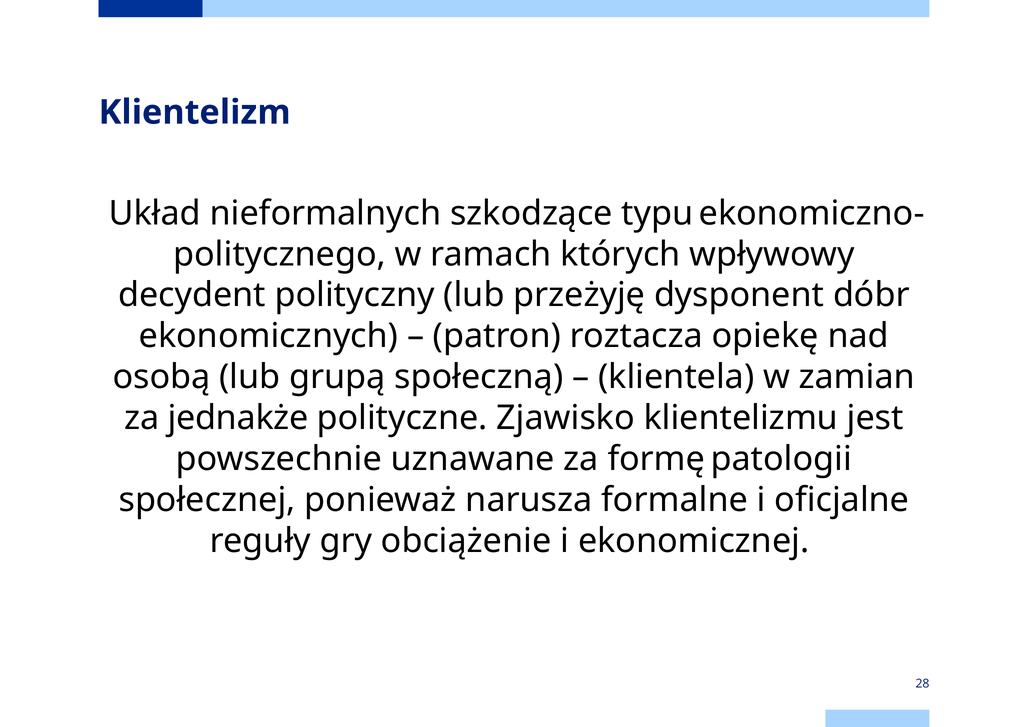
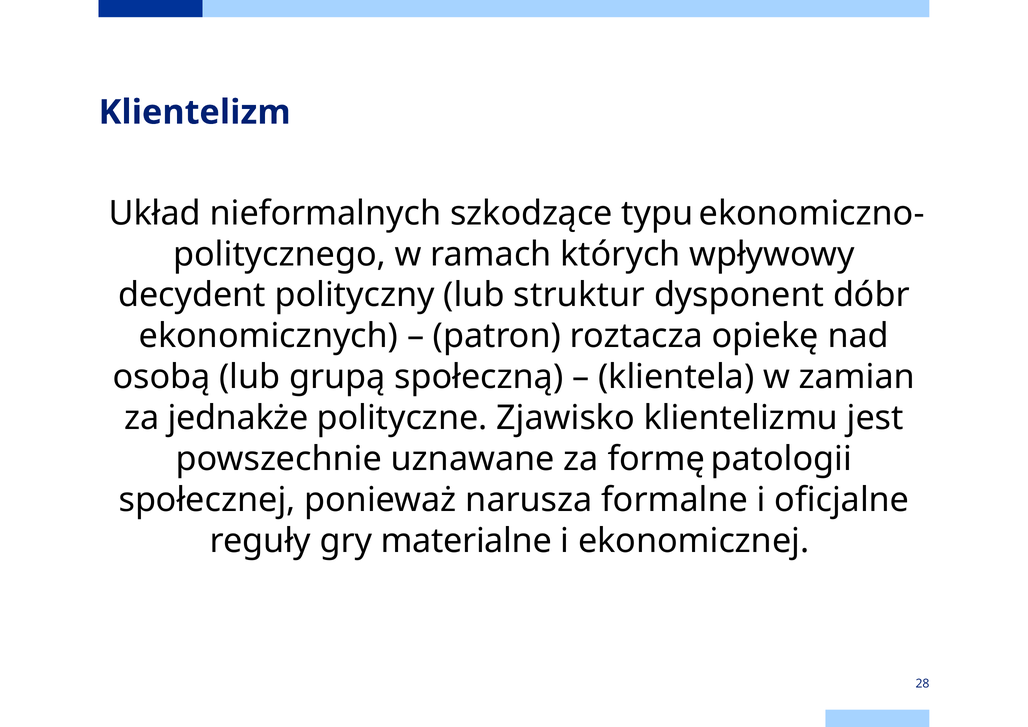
przeżyję: przeżyję -> struktur
obciążenie: obciążenie -> materialne
